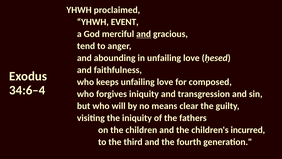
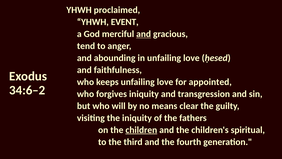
composed: composed -> appointed
34:6–4: 34:6–4 -> 34:6–2
children underline: none -> present
incurred: incurred -> spiritual
